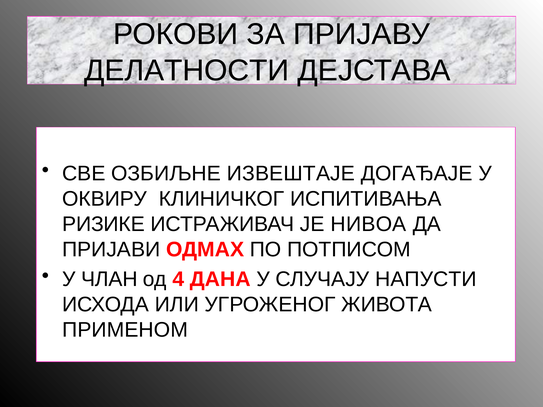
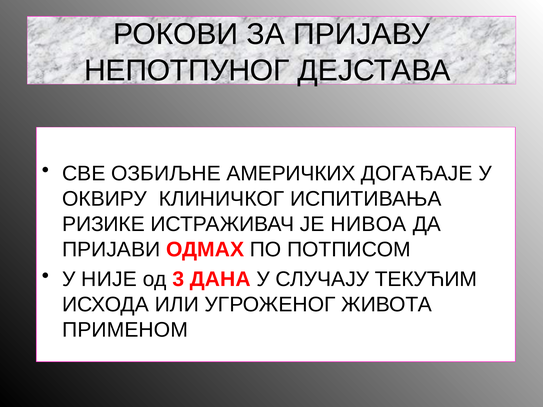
ДЕЛАТНОСТИ: ДЕЛАТНОСТИ -> НЕПОТПУНОГ
ИЗВЕШТАЈЕ: ИЗВЕШТАЈЕ -> АМЕРИЧКИХ
ЧЛАН: ЧЛАН -> НИЈЕ
4: 4 -> 3
НАПУСТИ: НАПУСТИ -> ТЕКУЋИМ
